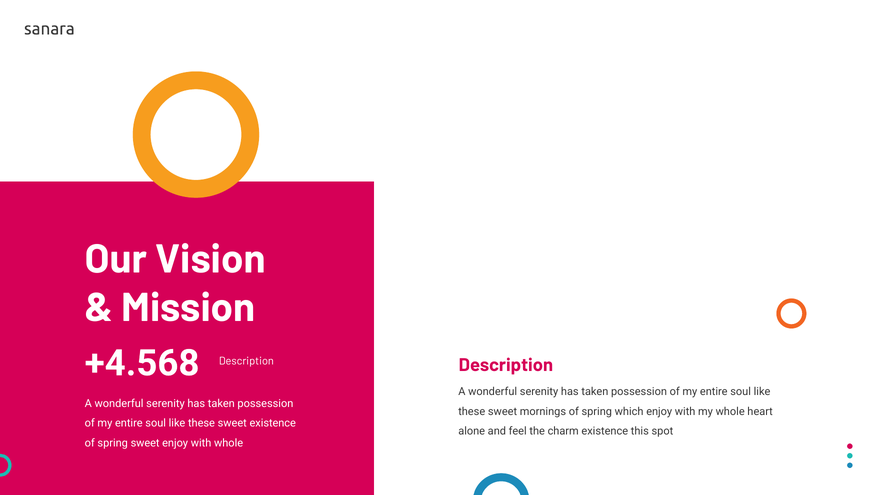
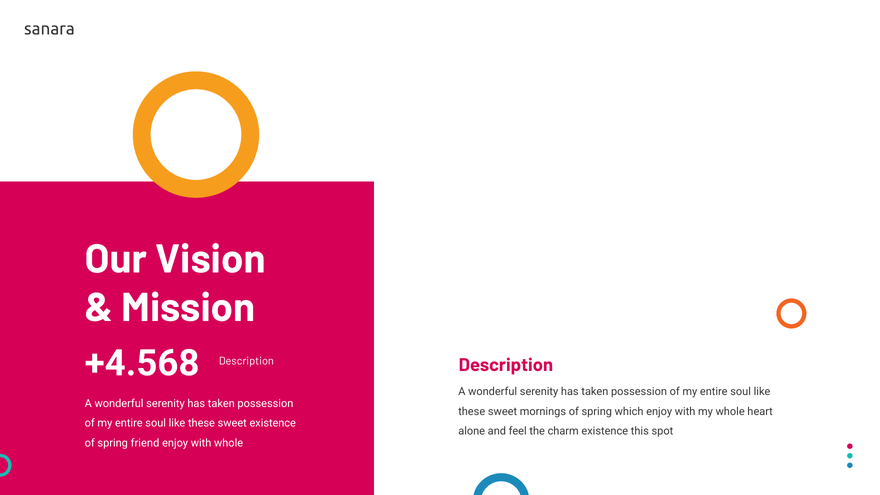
spring sweet: sweet -> friend
